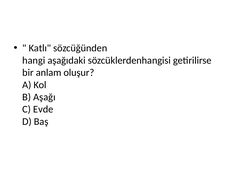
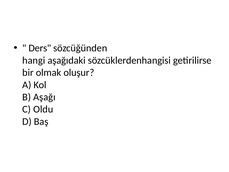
Katlı: Katlı -> Ders
anlam: anlam -> olmak
Evde: Evde -> Oldu
